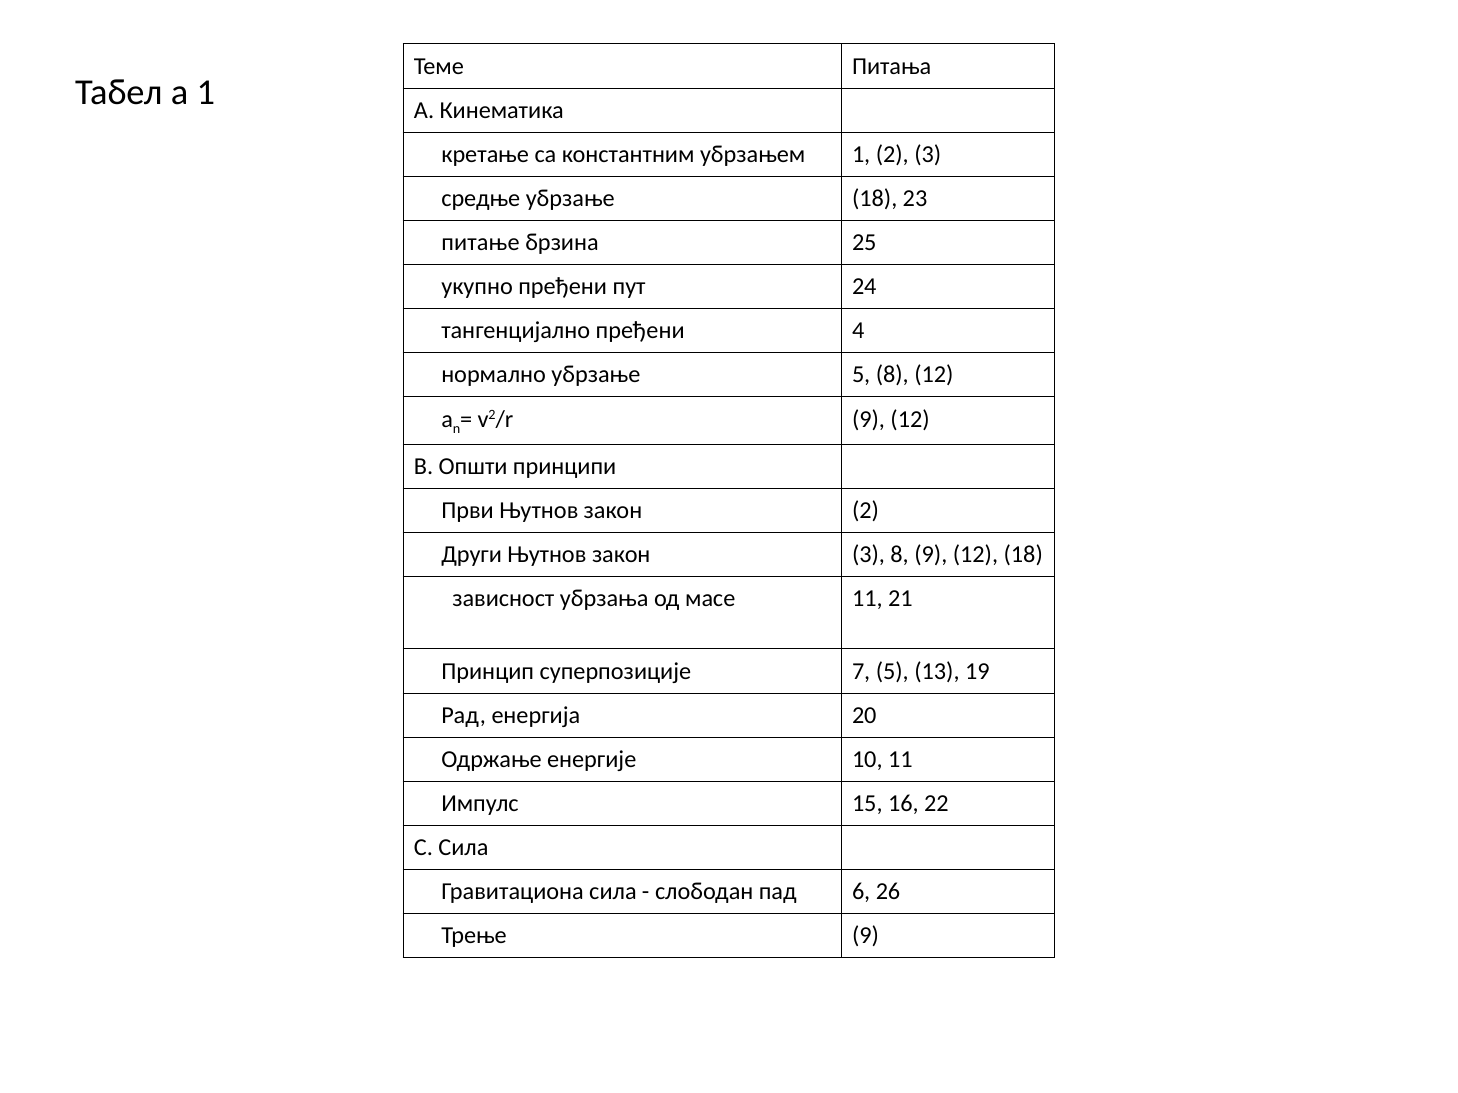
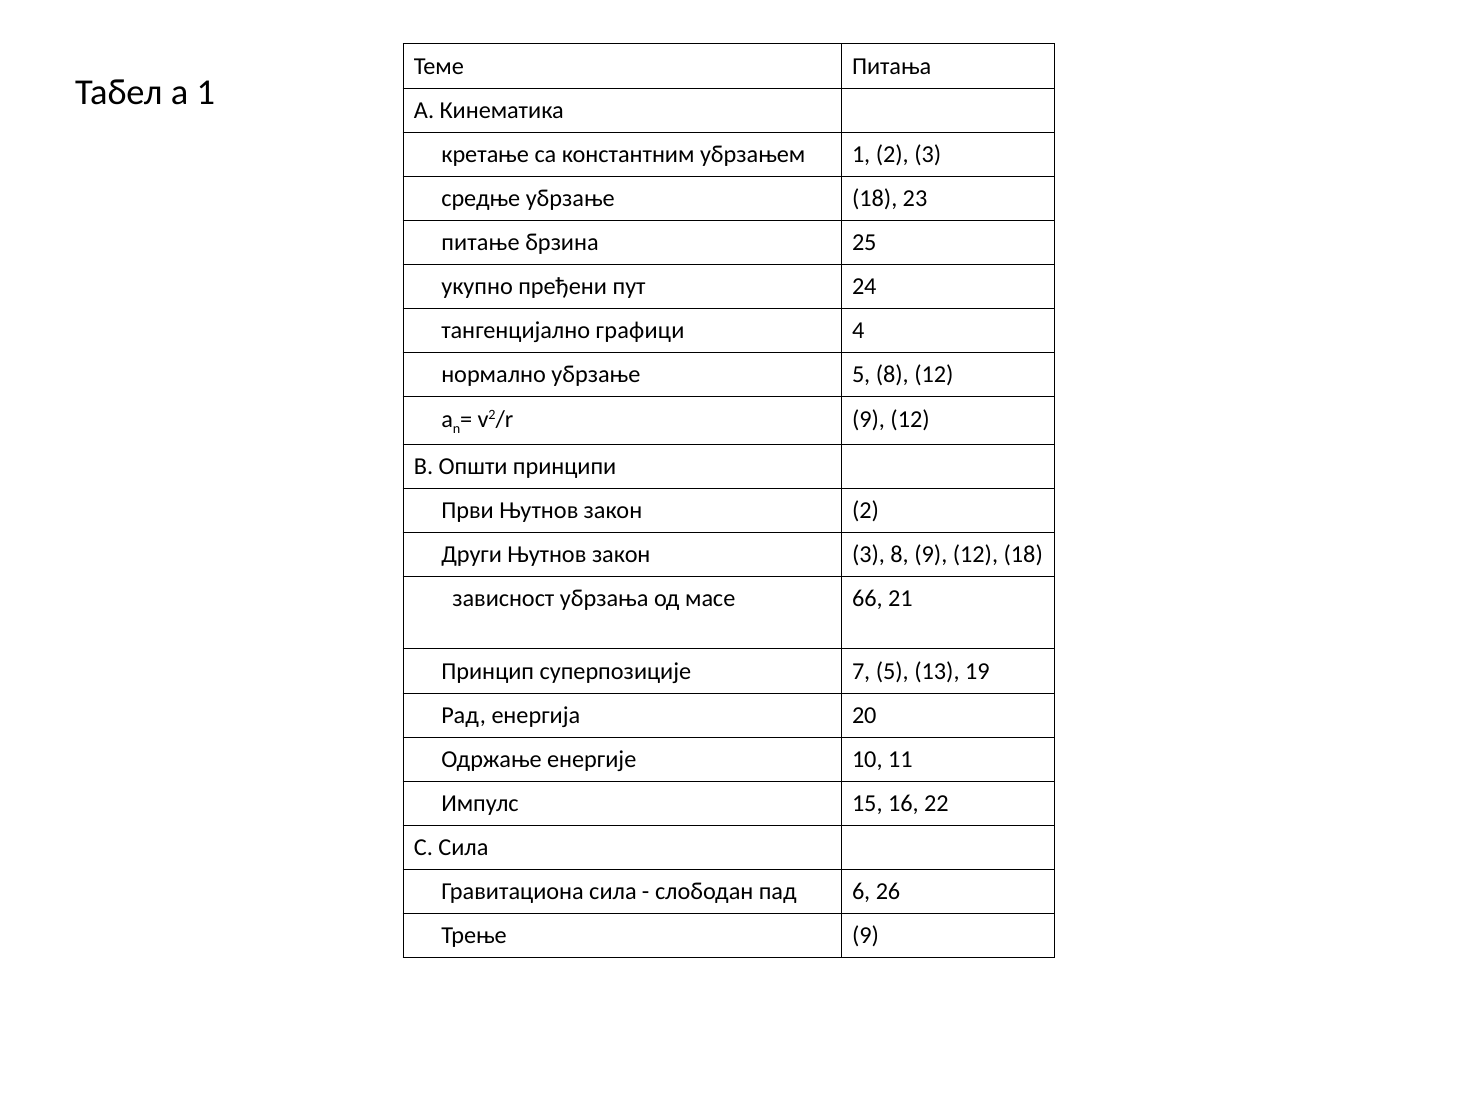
тангенцијално пређени: пређени -> графици
масе 11: 11 -> 66
